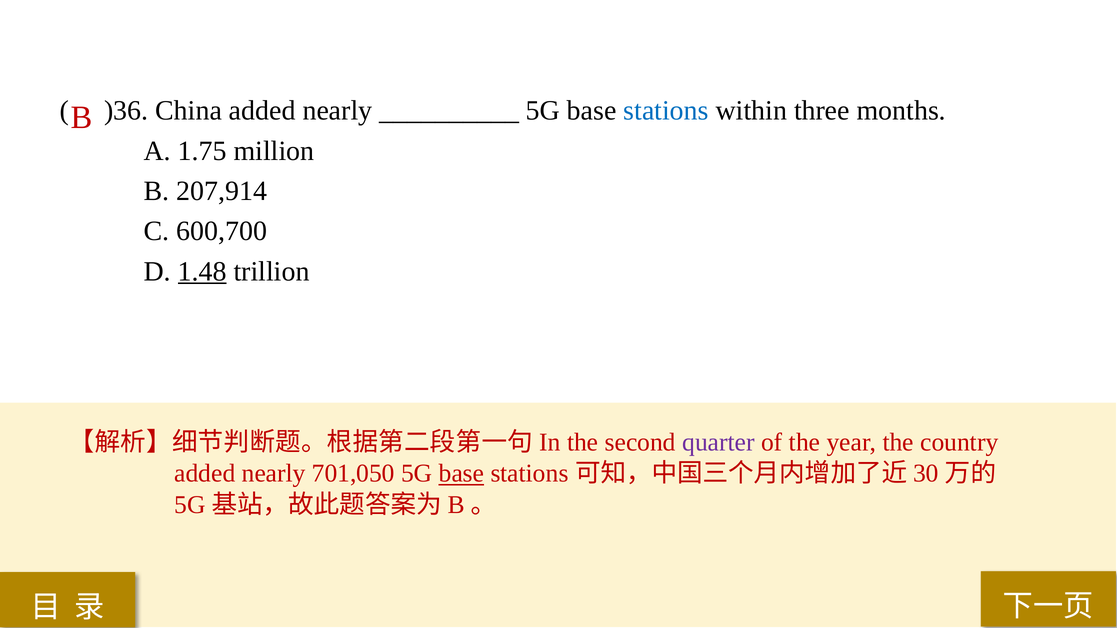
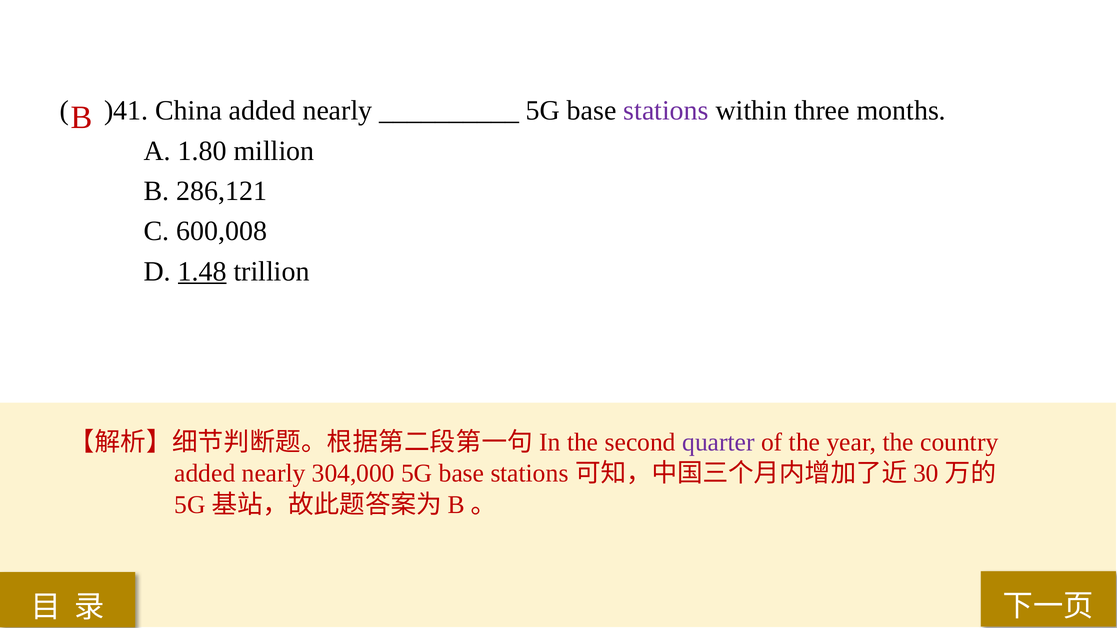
)36: )36 -> )41
stations at (666, 111) colour: blue -> purple
1.75: 1.75 -> 1.80
207,914: 207,914 -> 286,121
600,700: 600,700 -> 600,008
701,050: 701,050 -> 304,000
base at (461, 474) underline: present -> none
